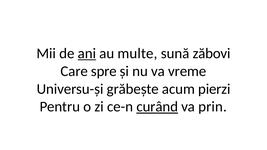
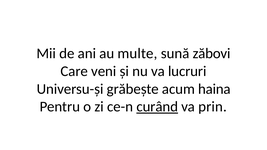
ani underline: present -> none
spre: spre -> veni
vreme: vreme -> lucruri
pierzi: pierzi -> haina
